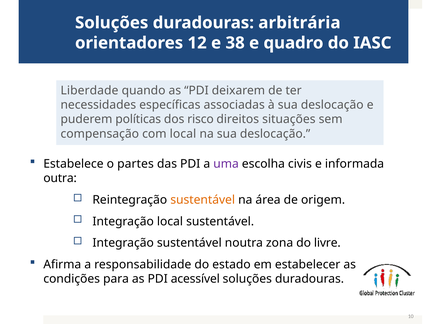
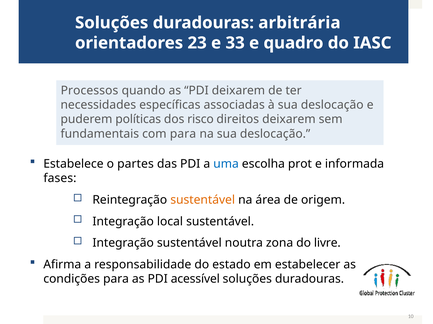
12: 12 -> 23
38: 38 -> 33
Liberdade: Liberdade -> Processos
direitos situações: situações -> deixarem
compensação: compensação -> fundamentais
com local: local -> para
uma colour: purple -> blue
civis: civis -> prot
outra: outra -> fases
